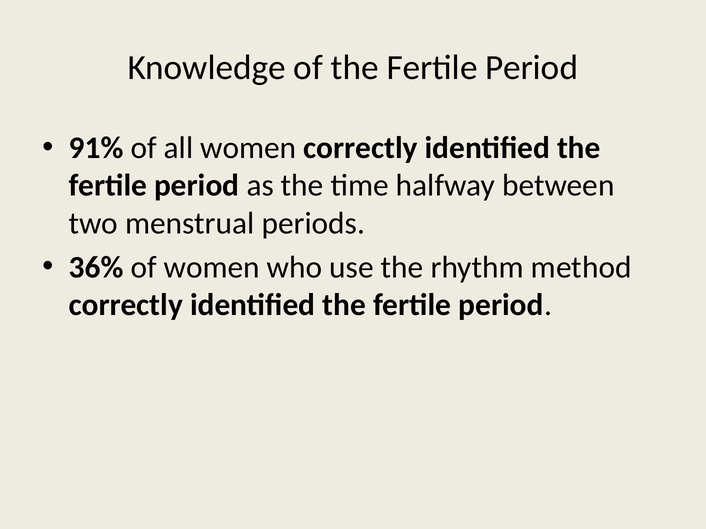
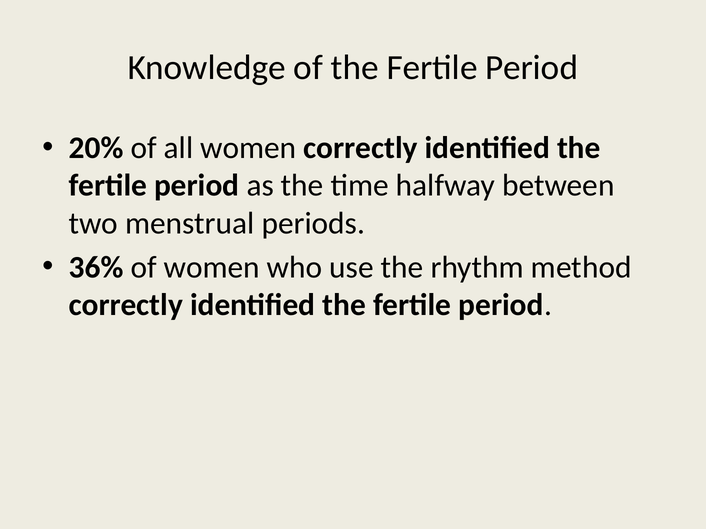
91%: 91% -> 20%
